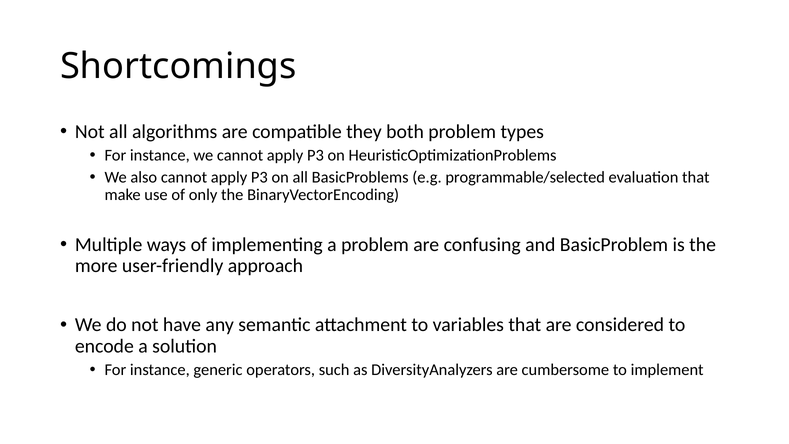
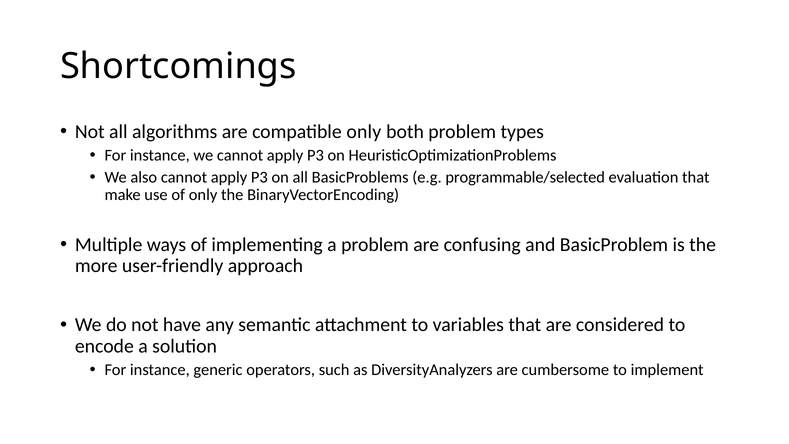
compatible they: they -> only
